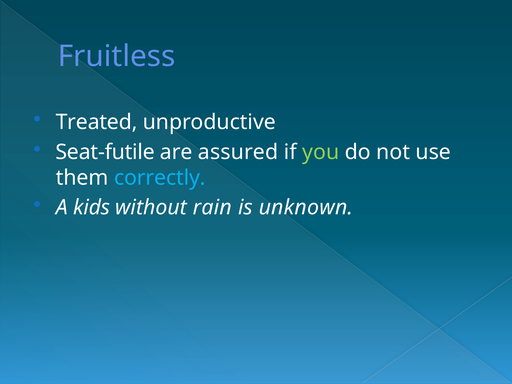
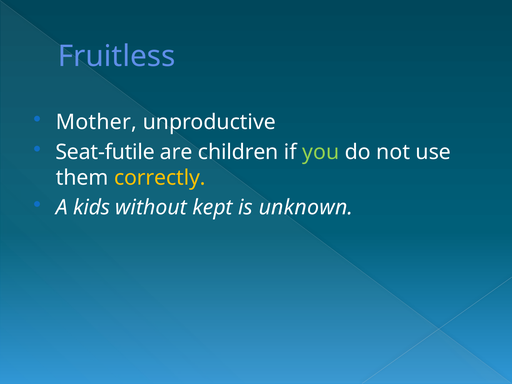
Treated: Treated -> Mother
assured: assured -> children
correctly colour: light blue -> yellow
rain: rain -> kept
